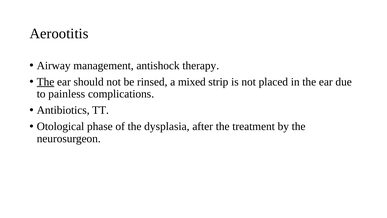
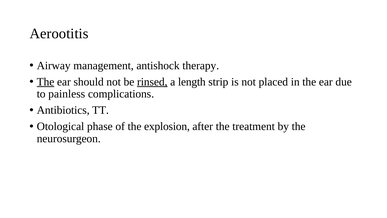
rinsed underline: none -> present
mixed: mixed -> length
dysplasia: dysplasia -> explosion
